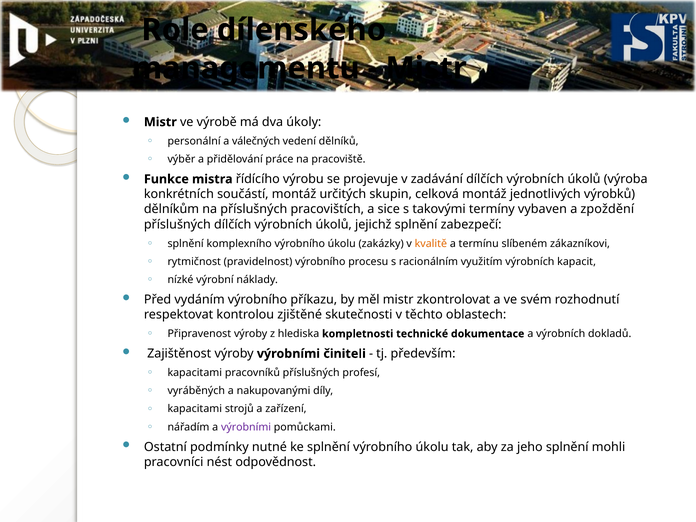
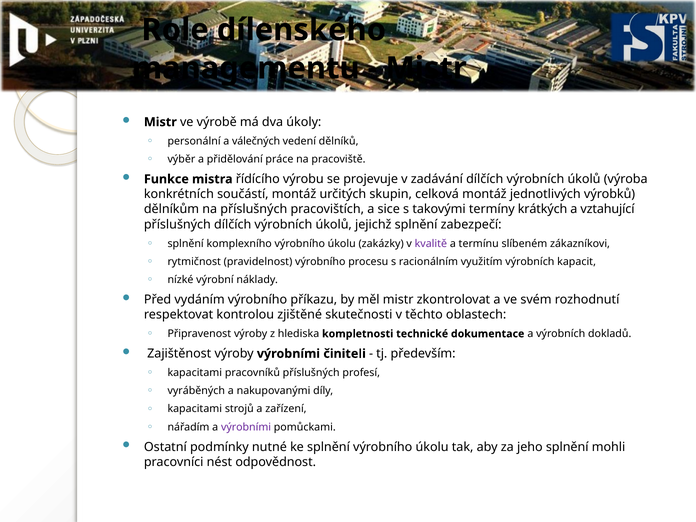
vybaven: vybaven -> krátkých
zpoždění: zpoždění -> vztahující
kvalitě colour: orange -> purple
